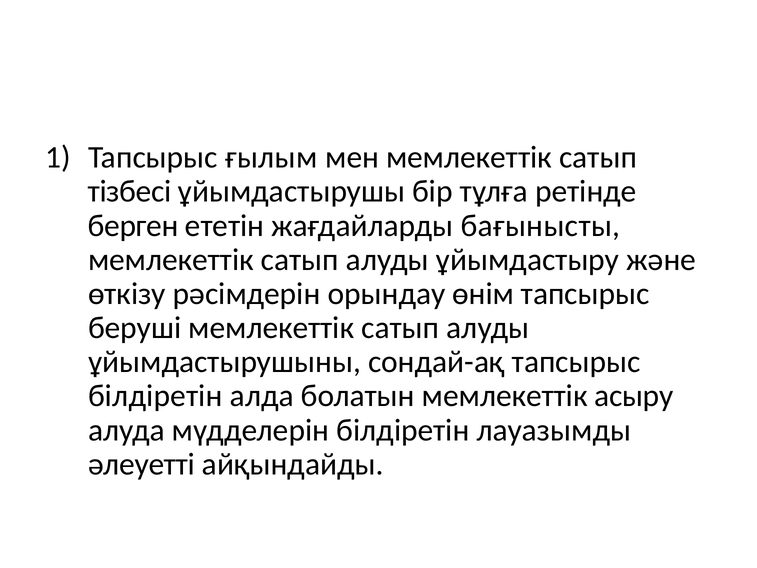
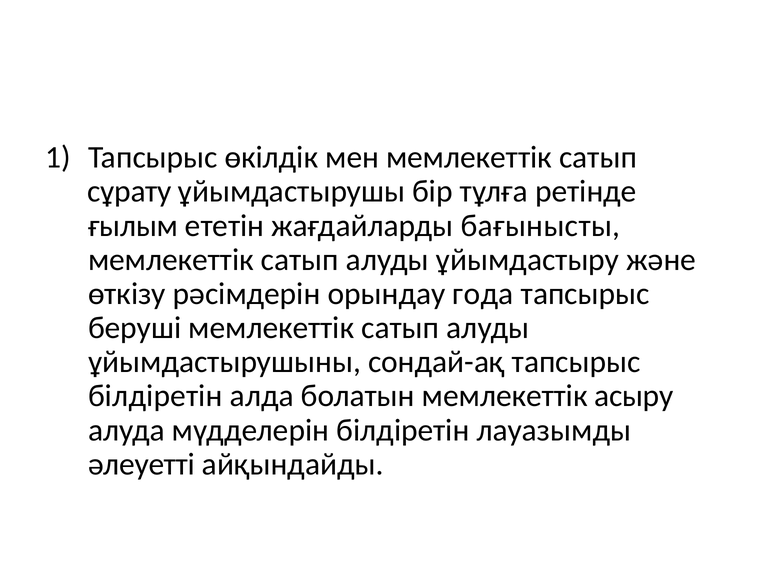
ғылым: ғылым -> өкілдік
тізбесі: тізбесі -> сұрату
берген: берген -> ғылым
өнім: өнім -> года
